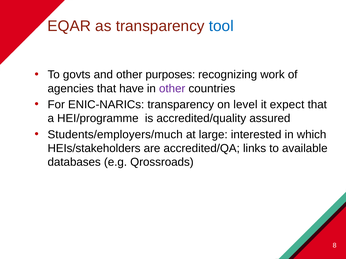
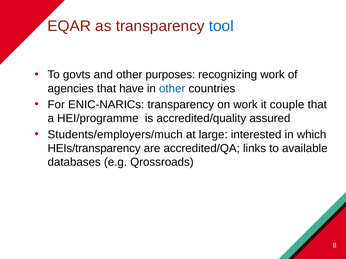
other at (172, 89) colour: purple -> blue
on level: level -> work
expect: expect -> couple
HEIs/stakeholders: HEIs/stakeholders -> HEIs/transparency
